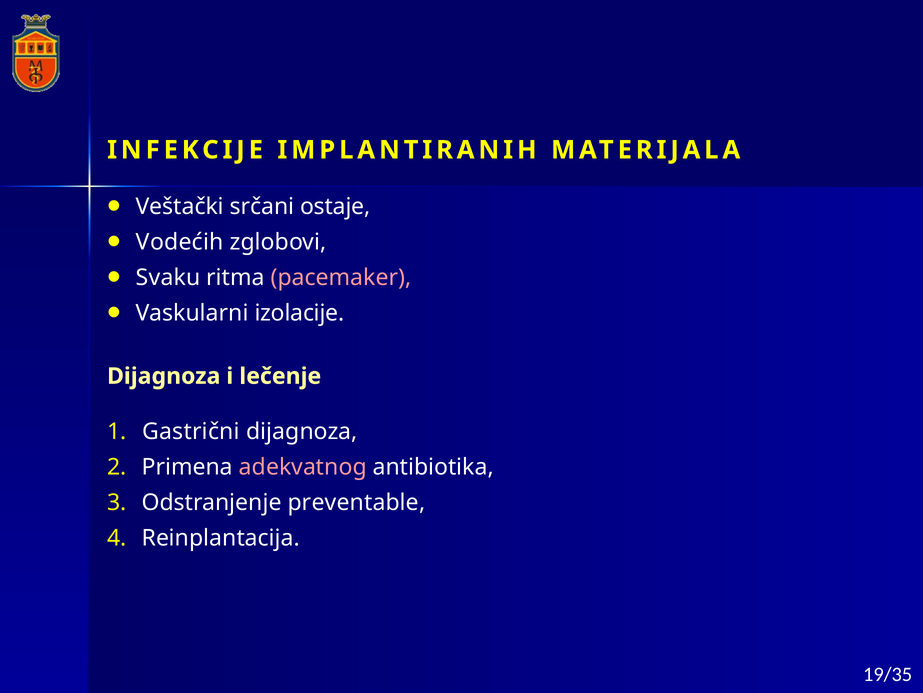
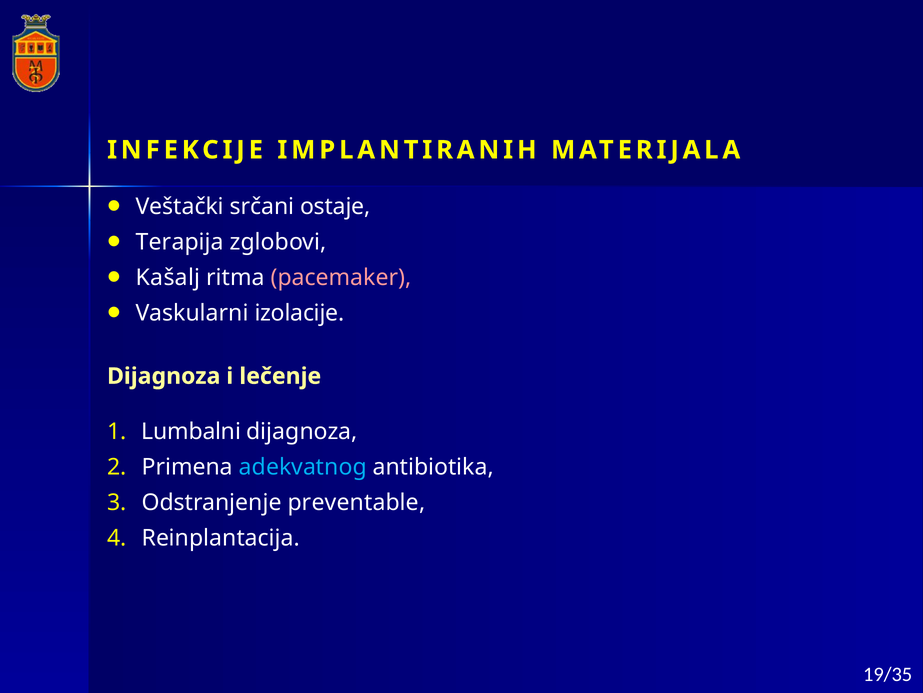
Vodećih: Vodećih -> Terapija
Svaku: Svaku -> Kašalj
Gastrični: Gastrični -> Lumbalni
adekvatnog colour: pink -> light blue
